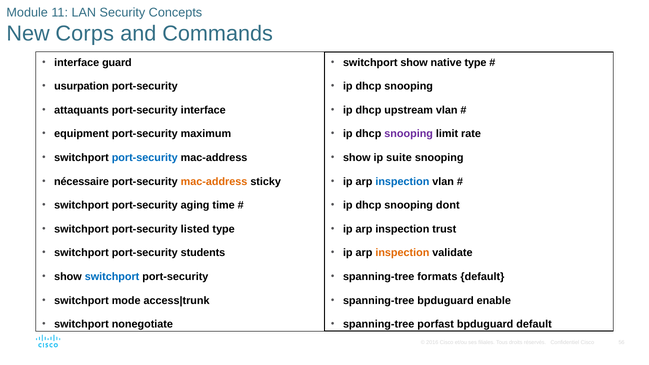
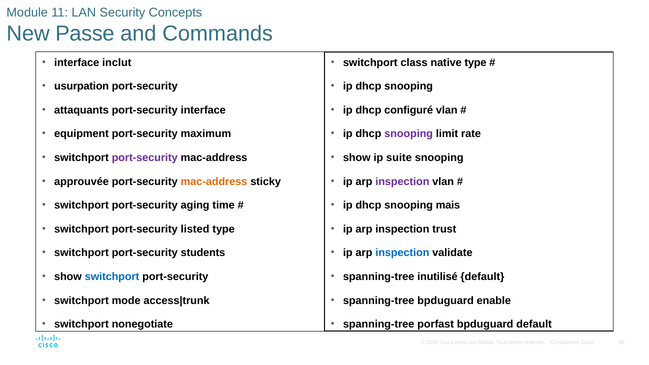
Corps: Corps -> Passe
guard: guard -> inclut
switchport show: show -> class
upstream: upstream -> configuré
port-security at (145, 158) colour: blue -> purple
nécessaire: nécessaire -> approuvée
inspection at (402, 182) colour: blue -> purple
dont: dont -> mais
inspection at (402, 253) colour: orange -> blue
formats: formats -> inutilisé
